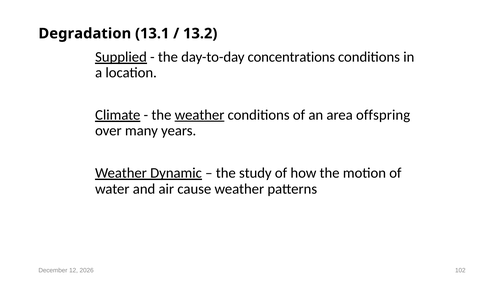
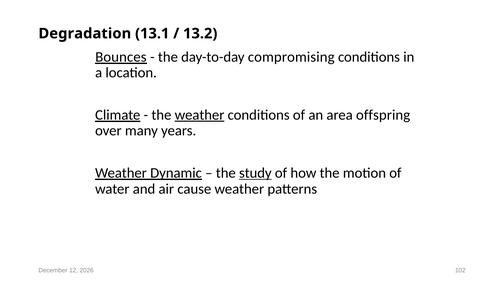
Supplied: Supplied -> Bounces
concentrations: concentrations -> compromising
study underline: none -> present
